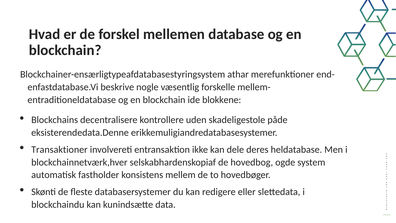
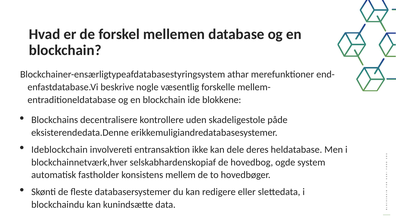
Transaktioner: Transaktioner -> Ideblockchain
